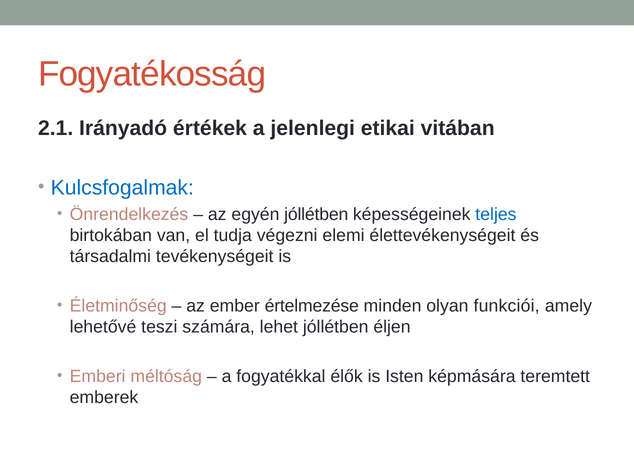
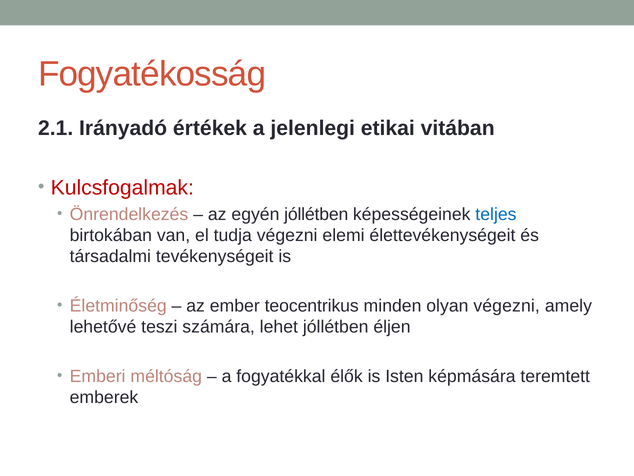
Kulcsfogalmak colour: blue -> red
értelmezése: értelmezése -> teocentrikus
olyan funkciói: funkciói -> végezni
